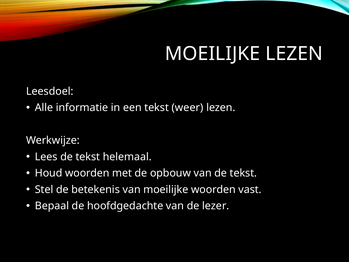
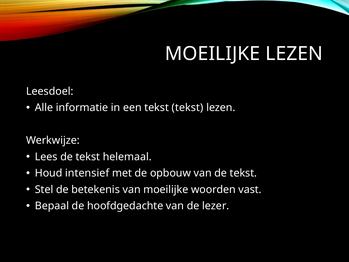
tekst weer: weer -> tekst
Houd woorden: woorden -> intensief
